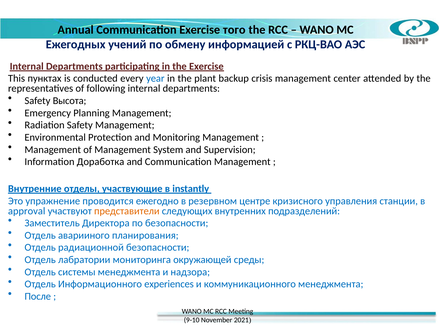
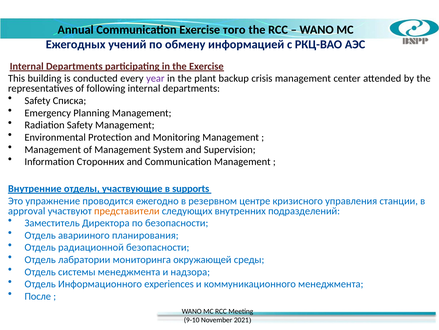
пунктах: пунктах -> building
year colour: blue -> purple
Высота: Высота -> Списка
Доработка: Доработка -> Сторонних
instantly: instantly -> supports
